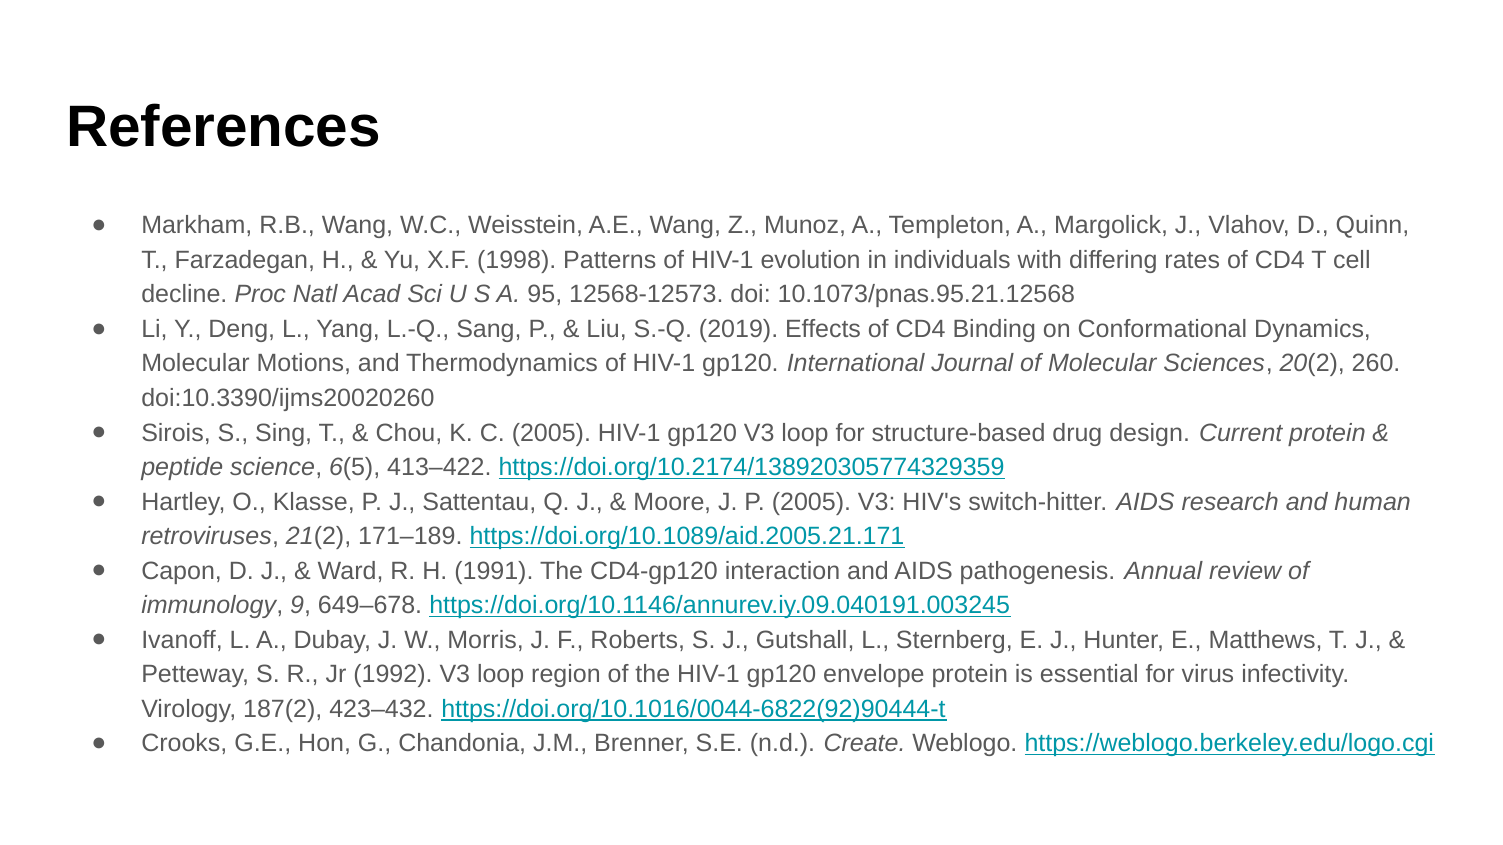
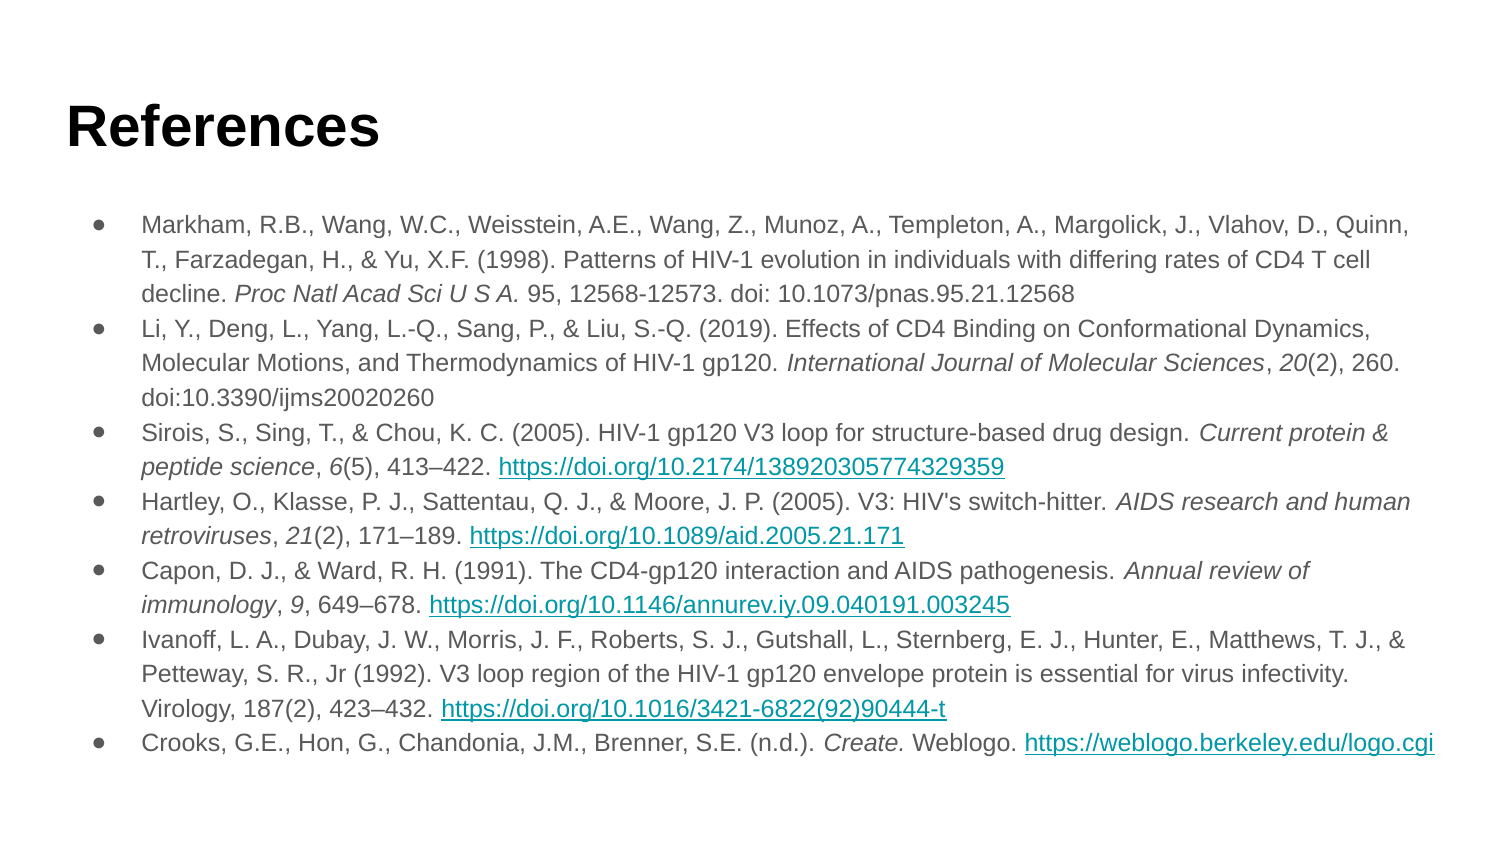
https://doi.org/10.1016/0044-6822(92)90444-t: https://doi.org/10.1016/0044-6822(92)90444-t -> https://doi.org/10.1016/3421-6822(92)90444-t
